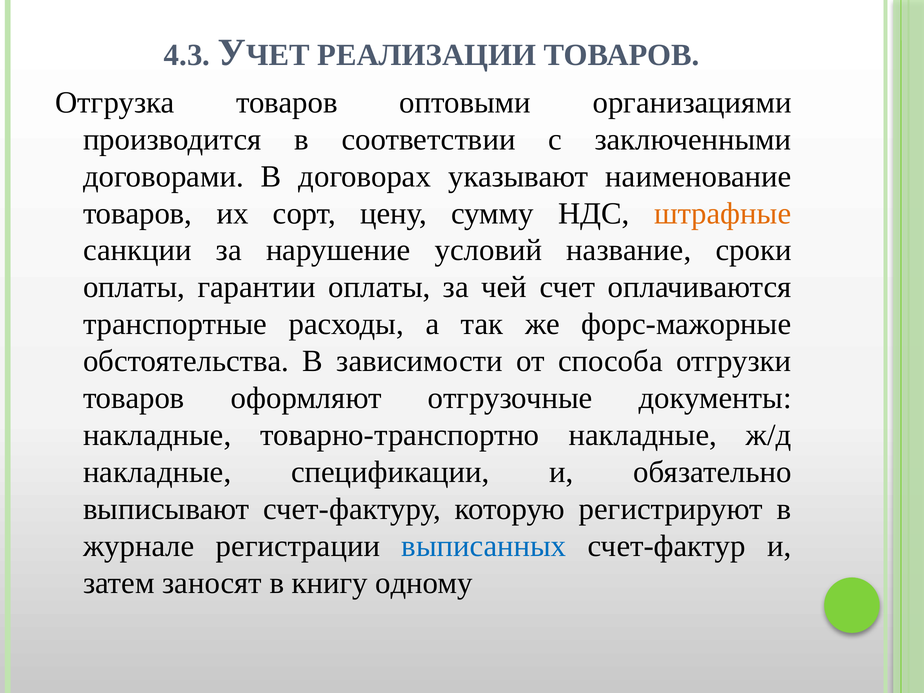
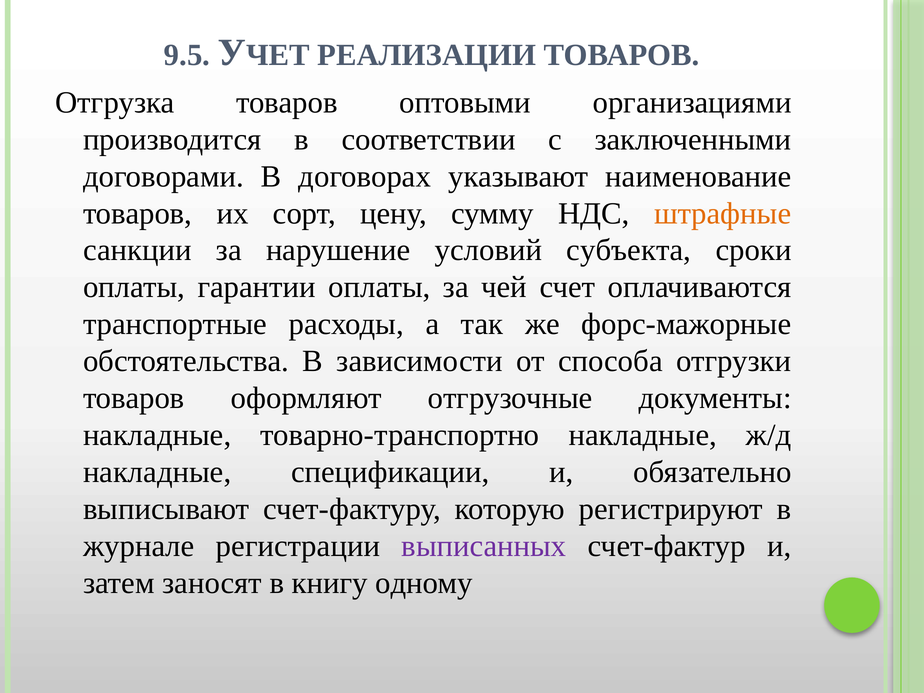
4.3: 4.3 -> 9.5
название: название -> субъекта
выписанных colour: blue -> purple
